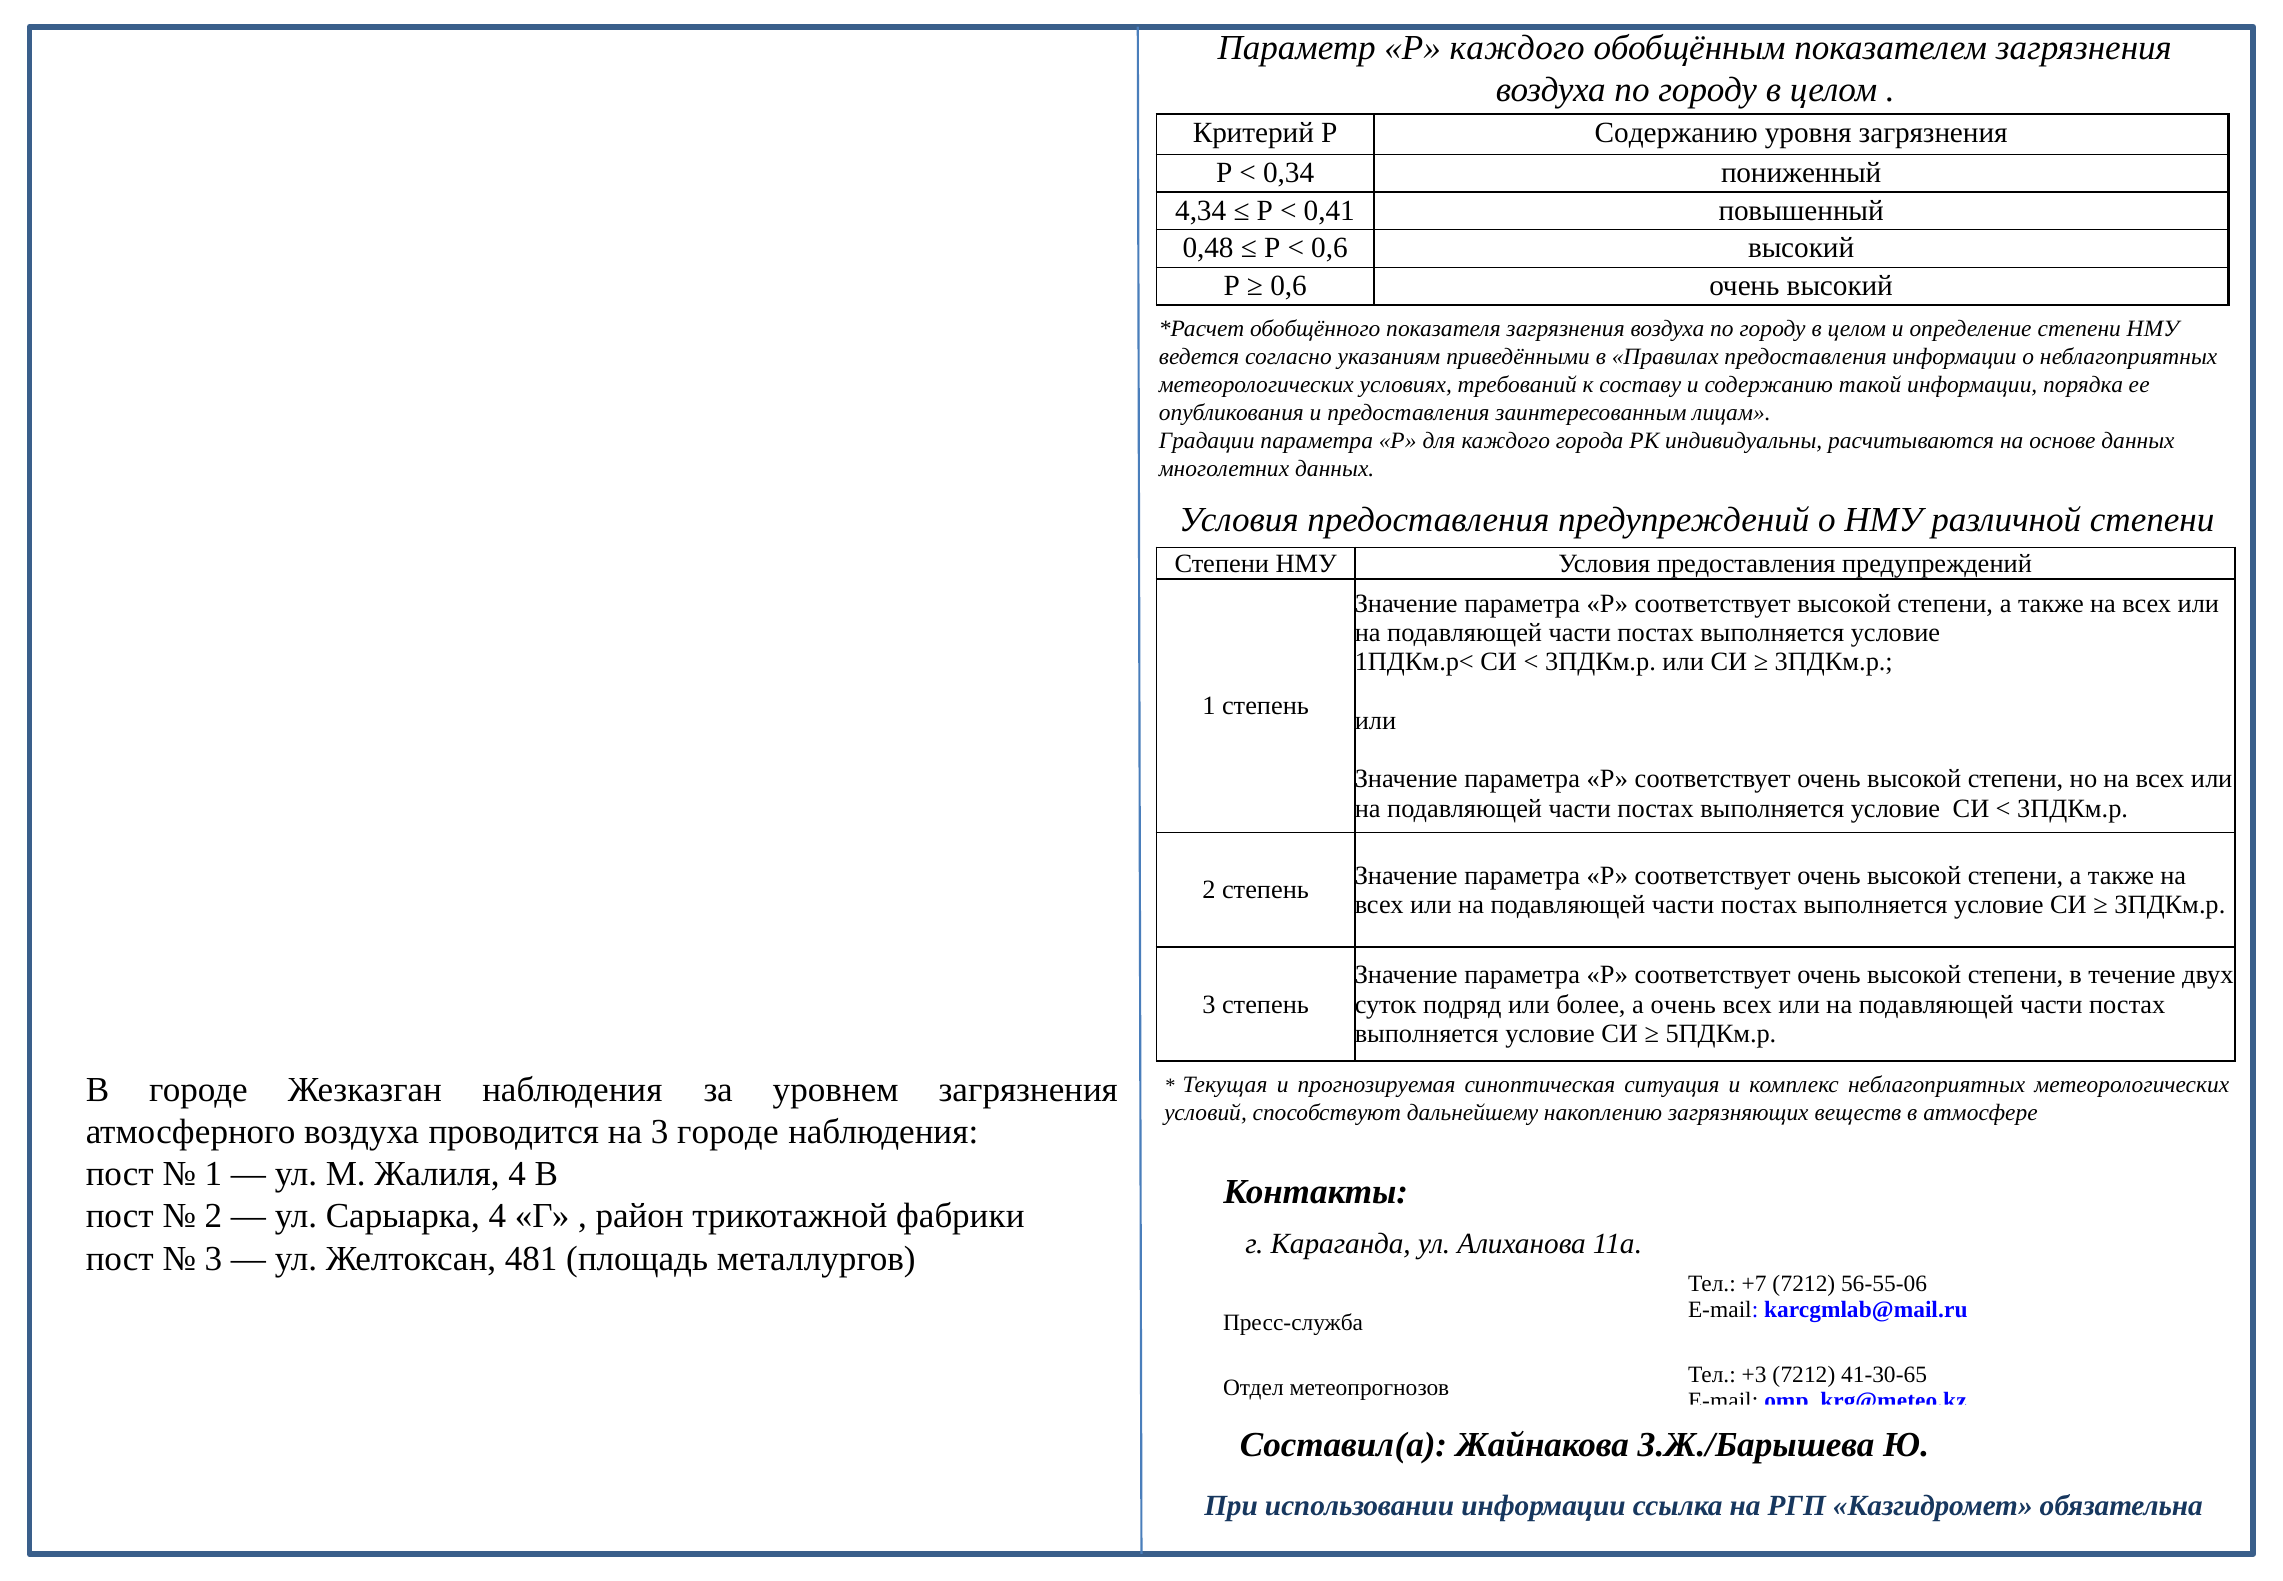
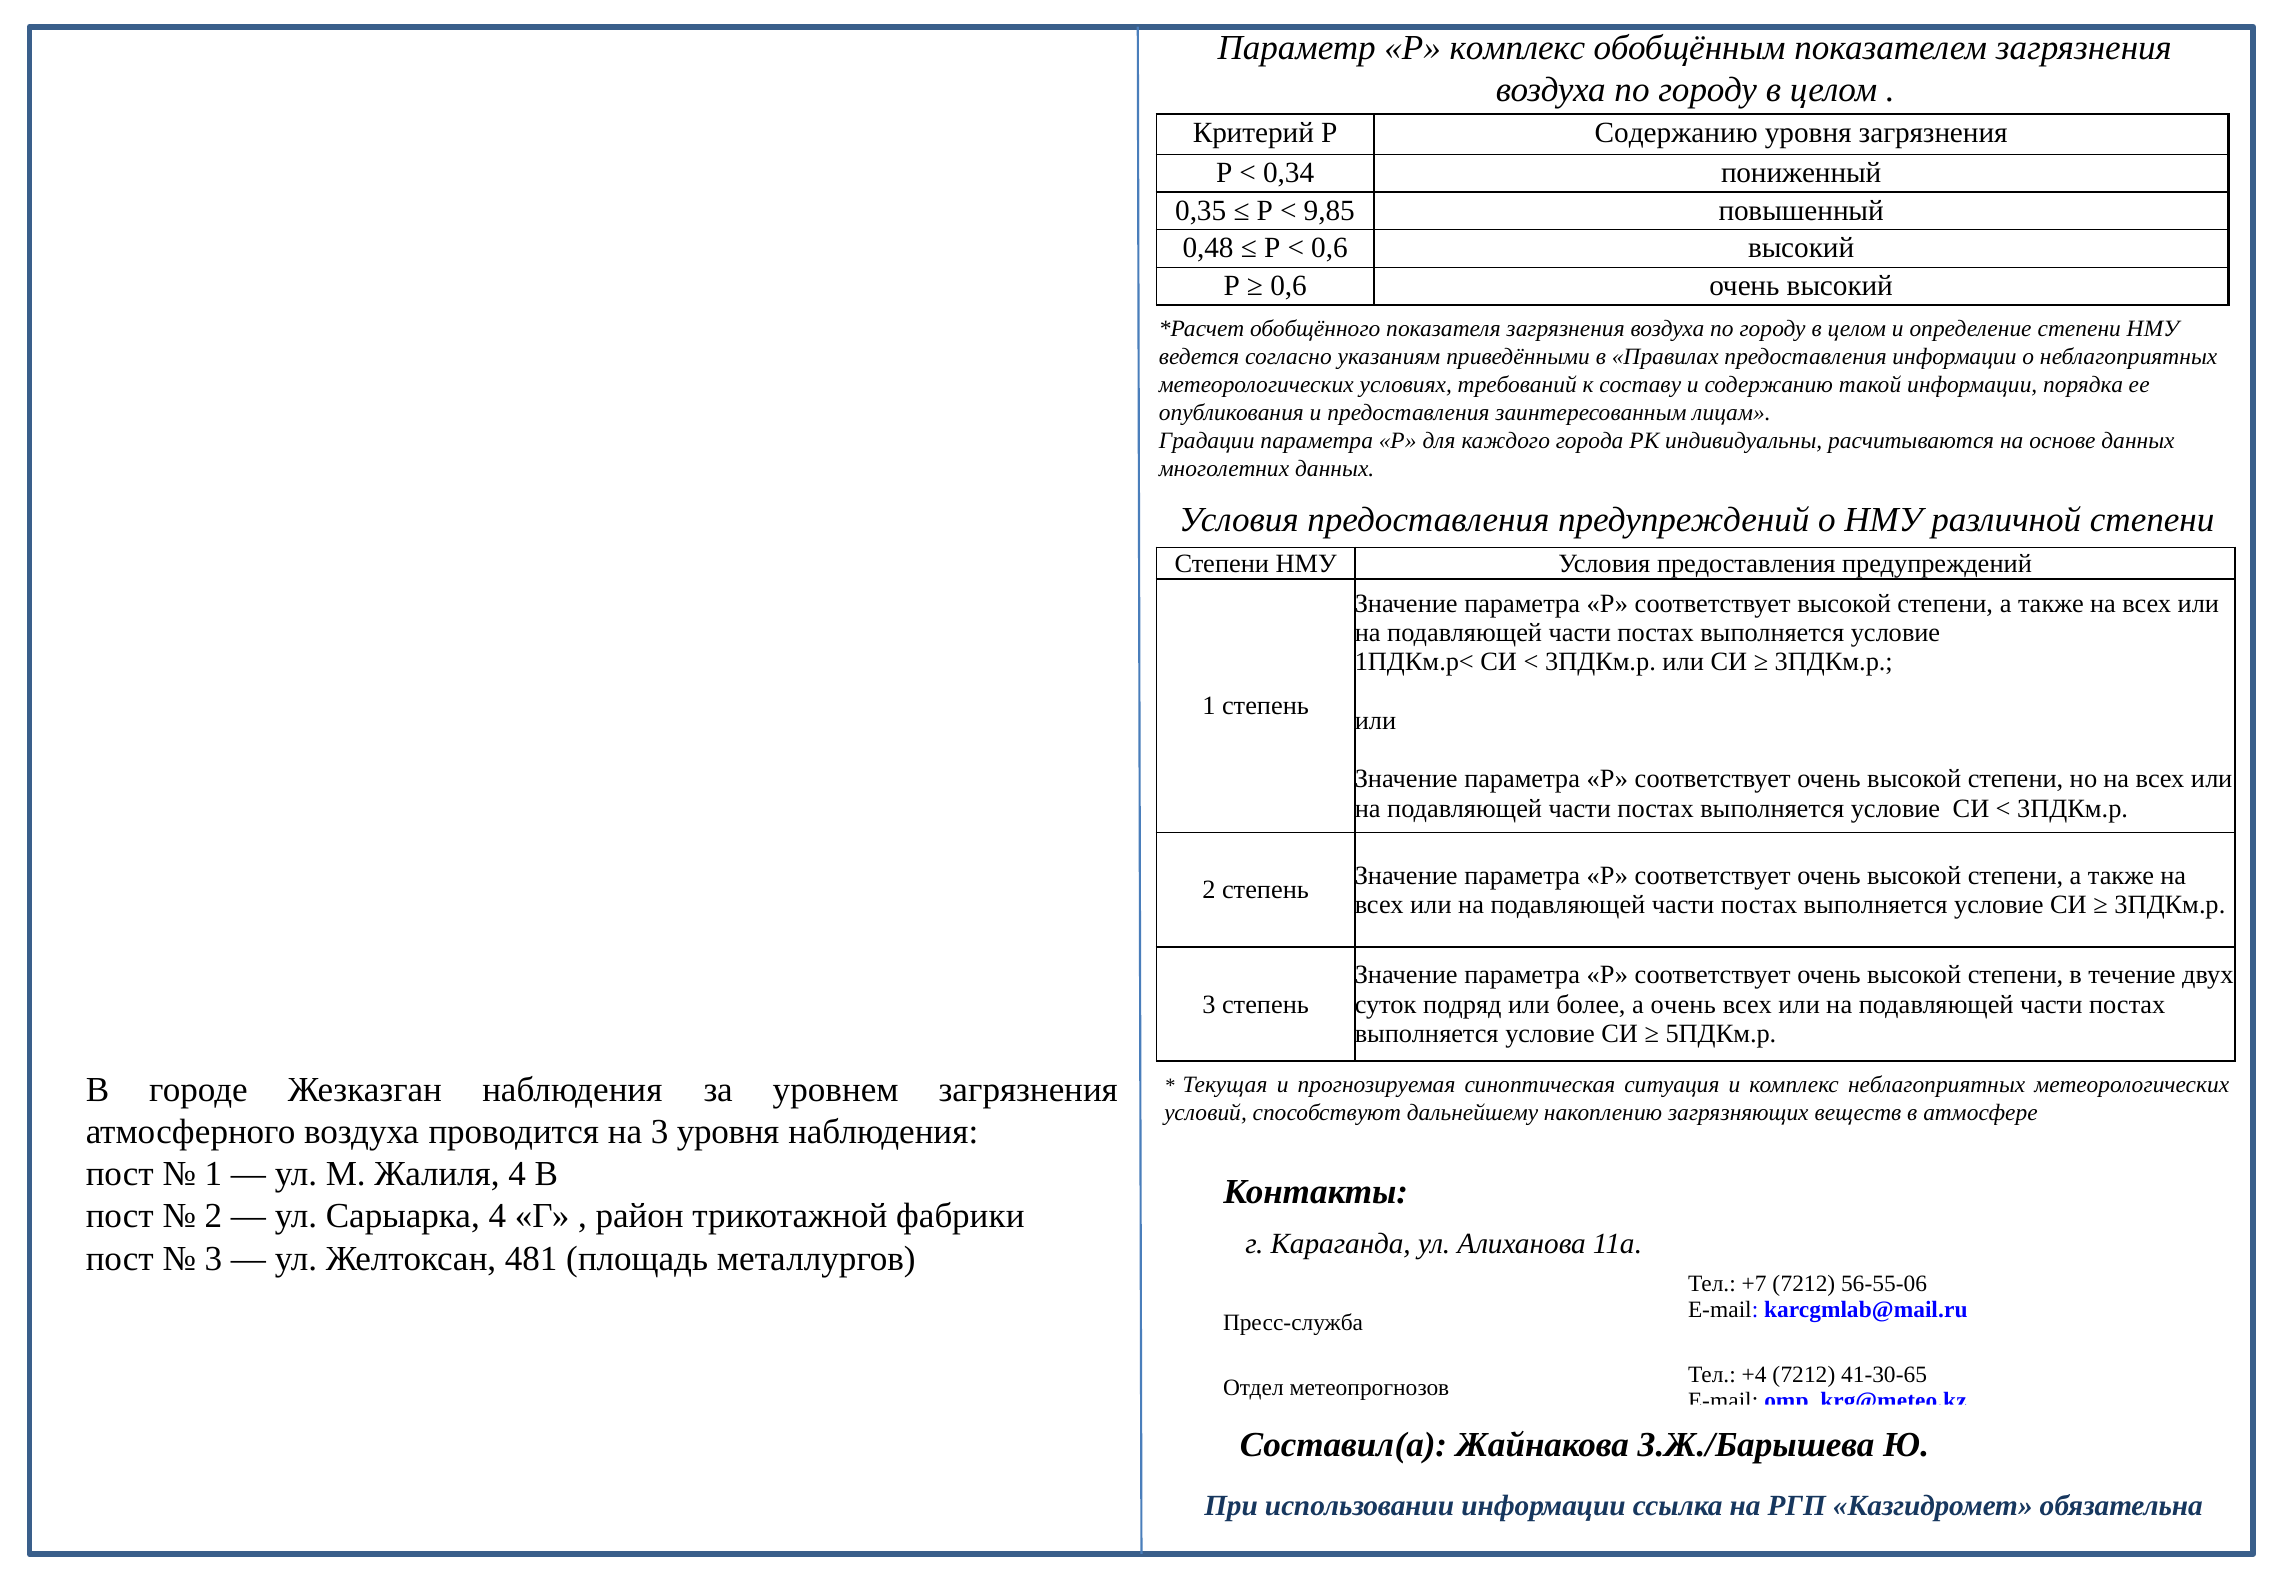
Р каждого: каждого -> комплекс
4,34: 4,34 -> 0,35
0,41: 0,41 -> 9,85
3 городе: городе -> уровня
+3: +3 -> +4
